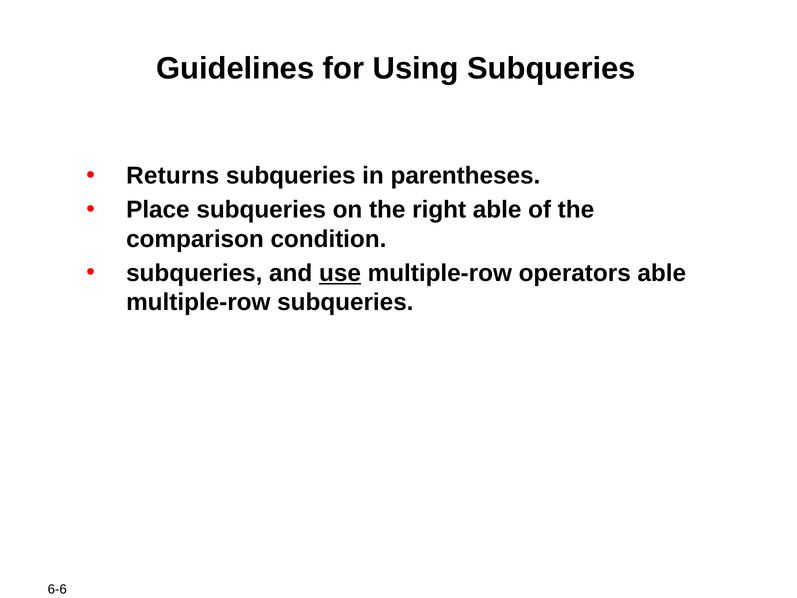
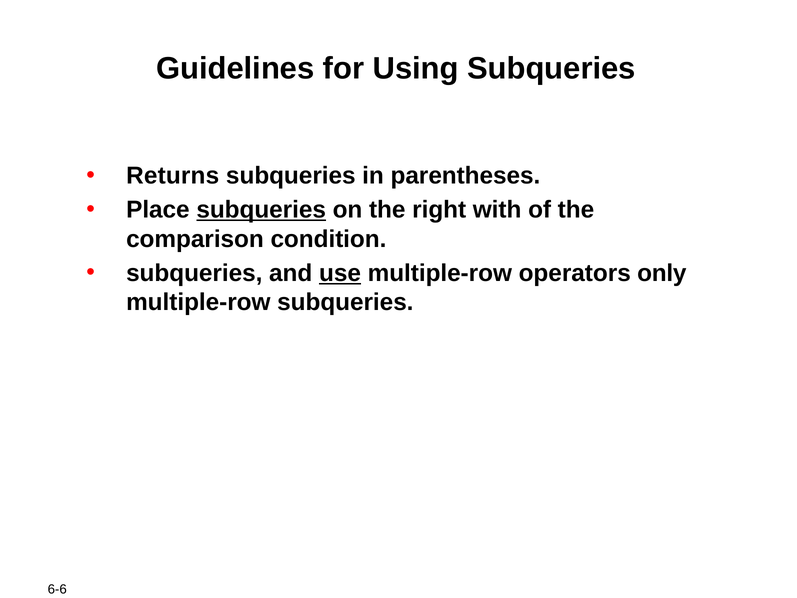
subqueries at (261, 210) underline: none -> present
right able: able -> with
operators able: able -> only
